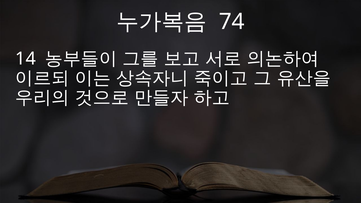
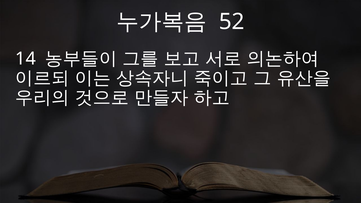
74: 74 -> 52
